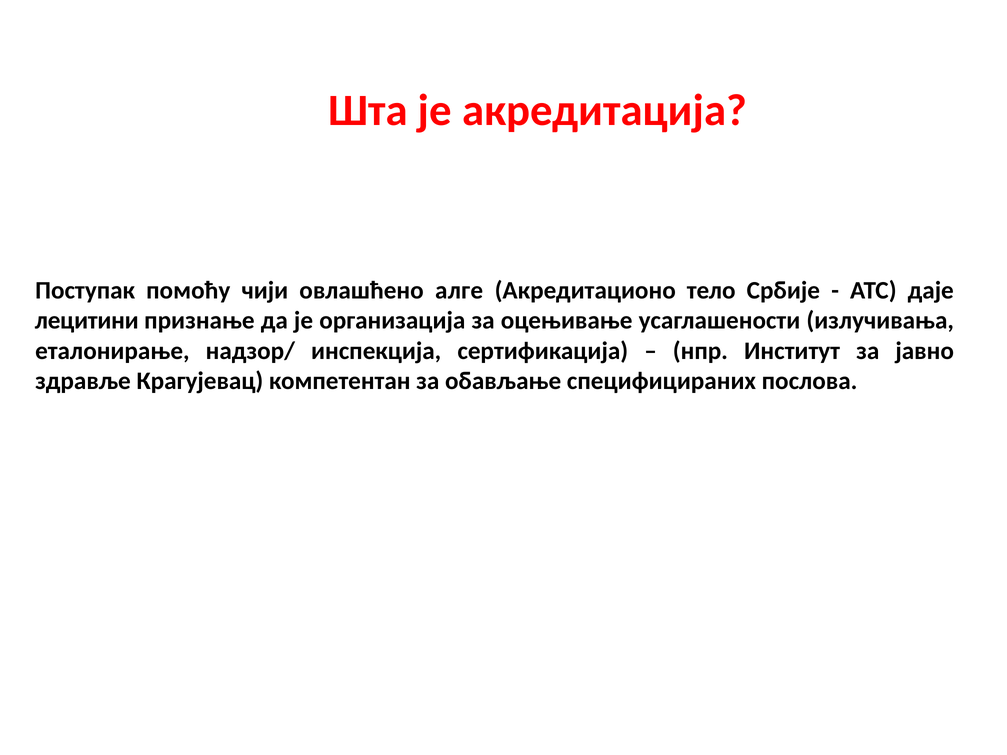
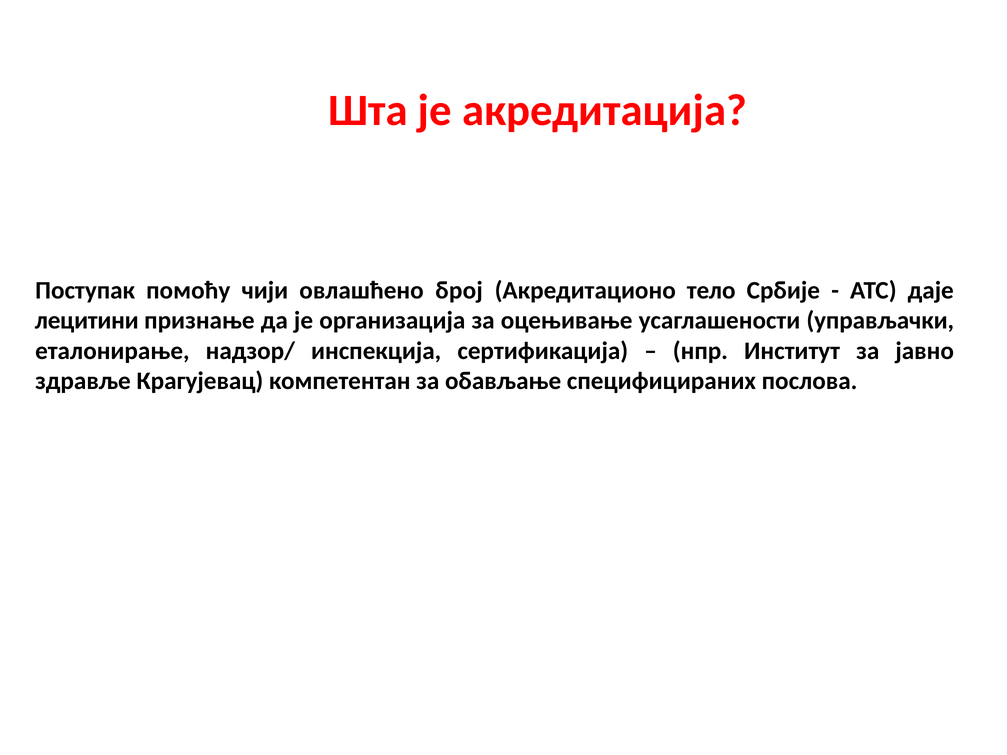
алге: алге -> број
излучивања: излучивања -> управљачки
